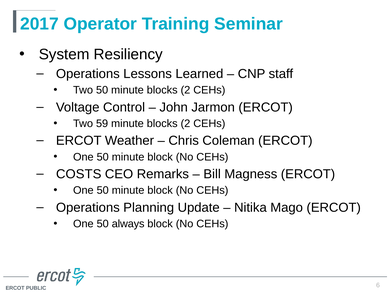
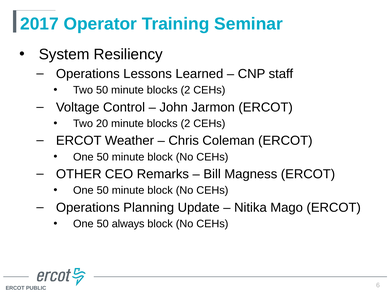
59: 59 -> 20
COSTS: COSTS -> OTHER
